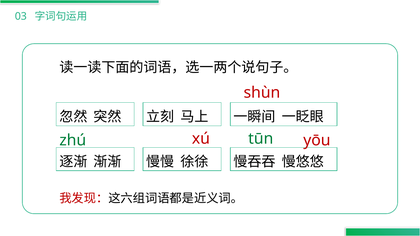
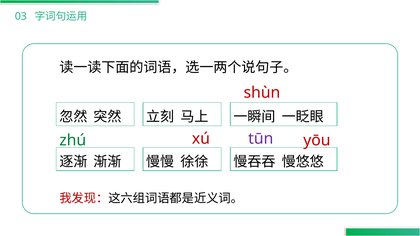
tūn colour: green -> purple
